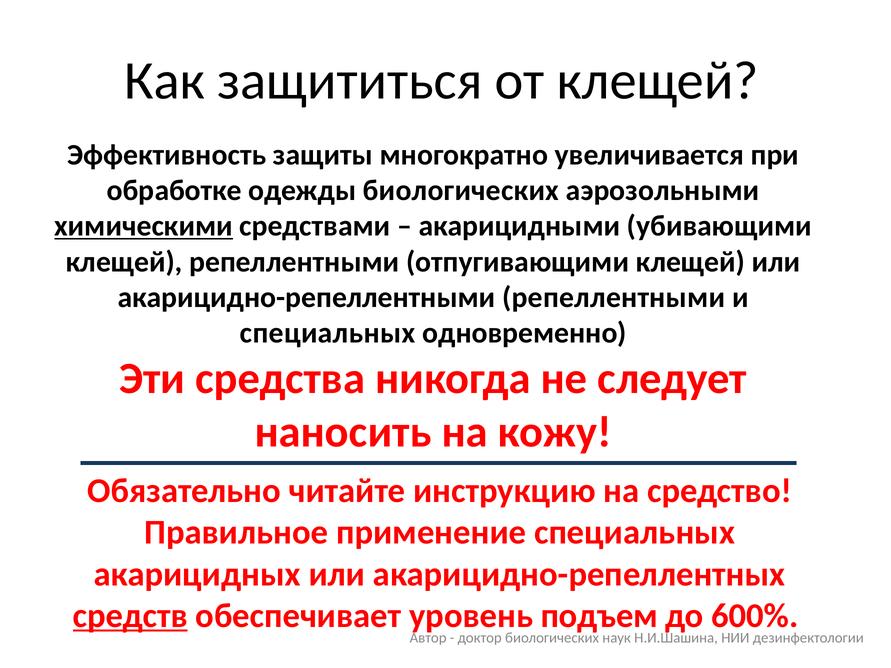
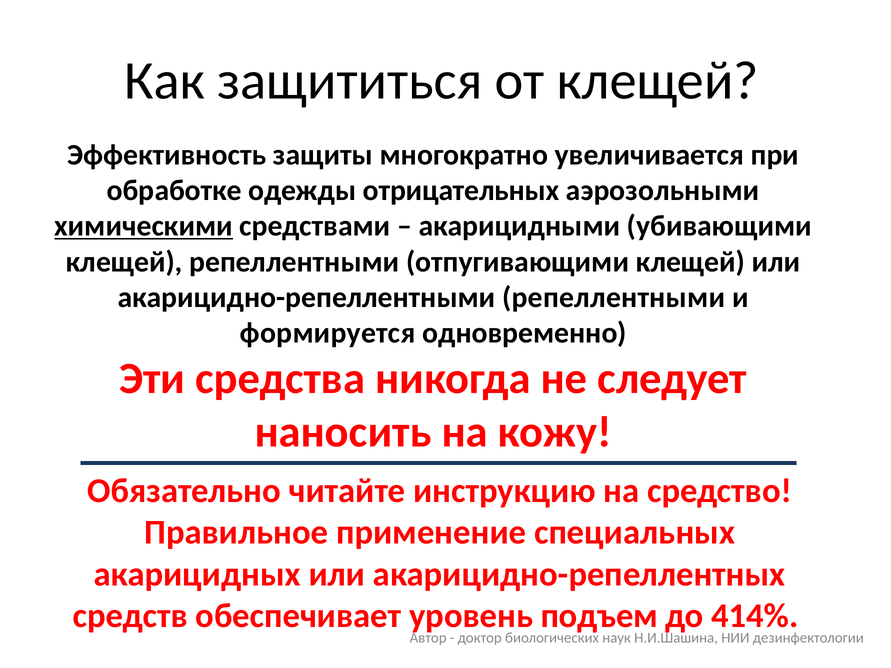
одежды биологических: биологических -> отрицательных
специальных at (328, 333): специальных -> формируется
средств underline: present -> none
600%: 600% -> 414%
